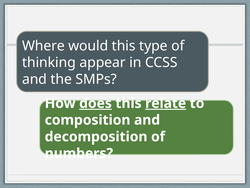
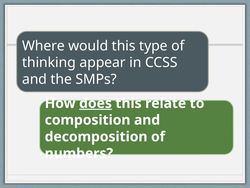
relate underline: present -> none
